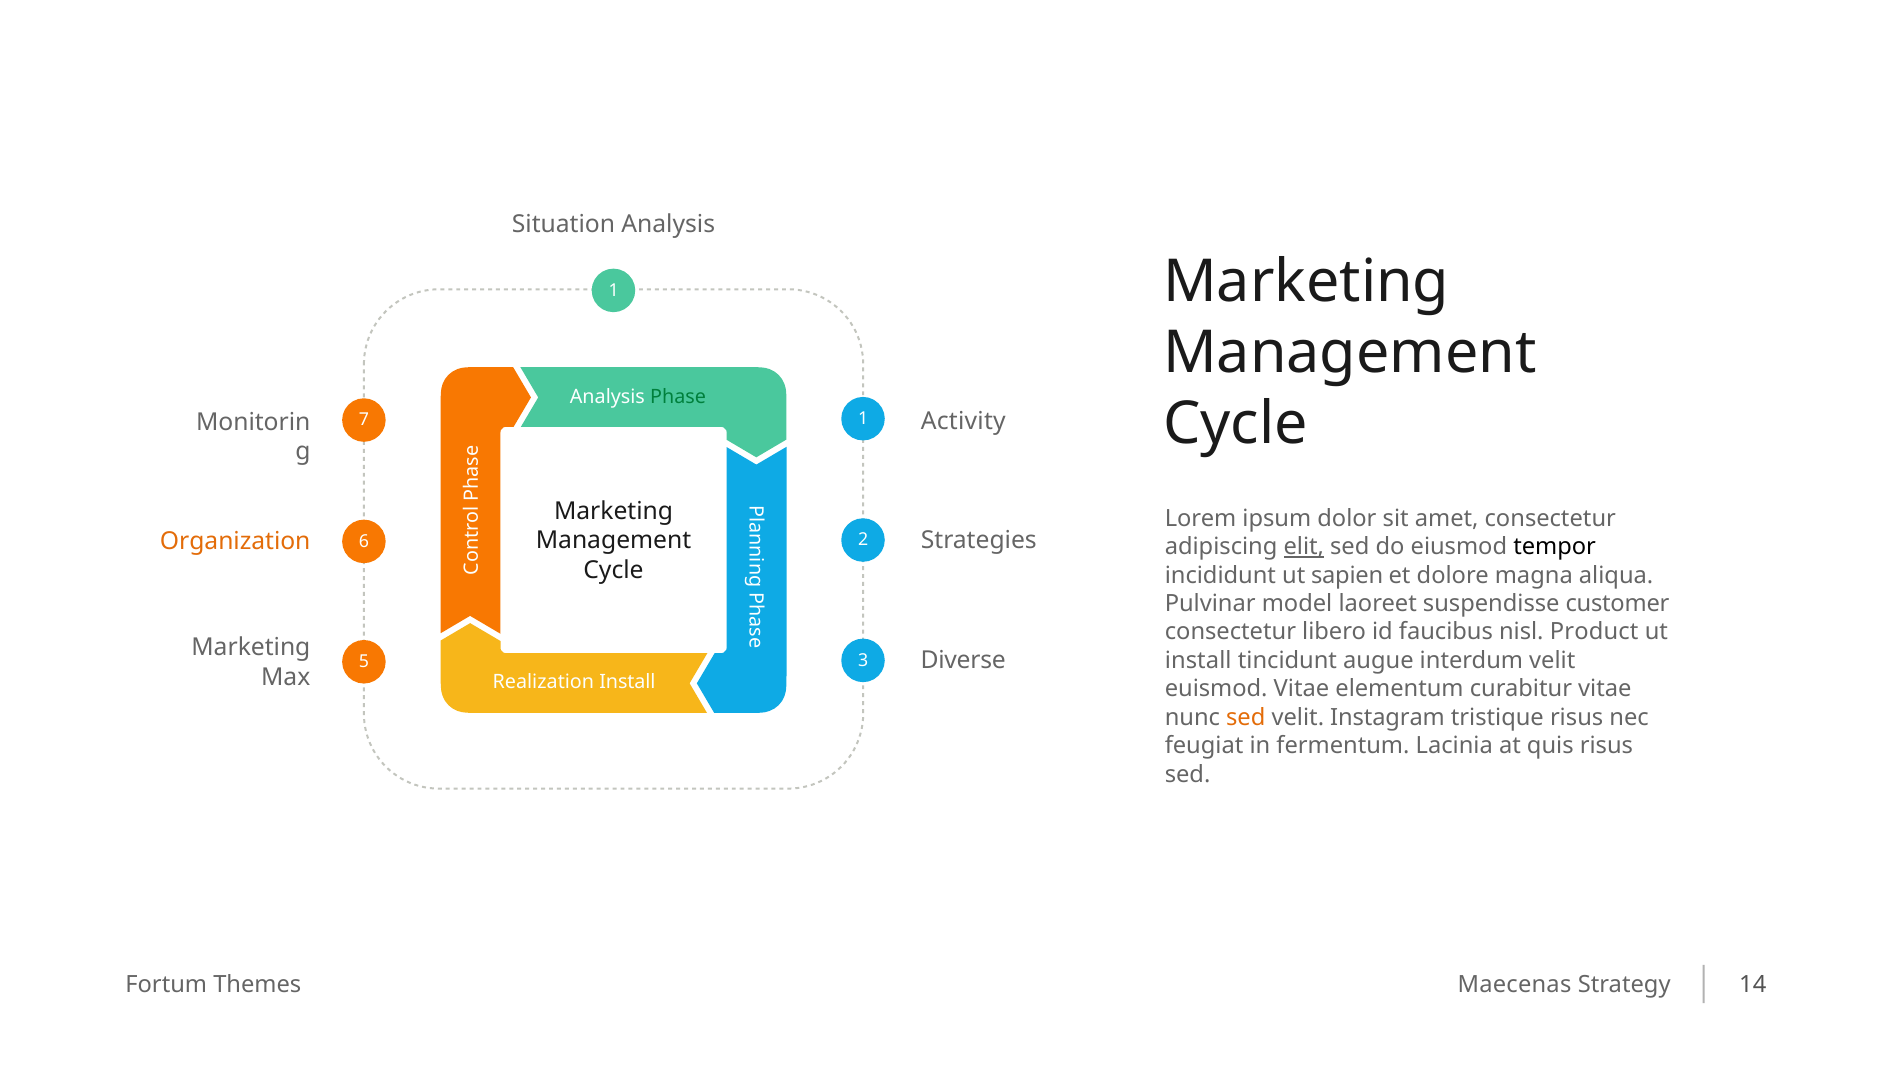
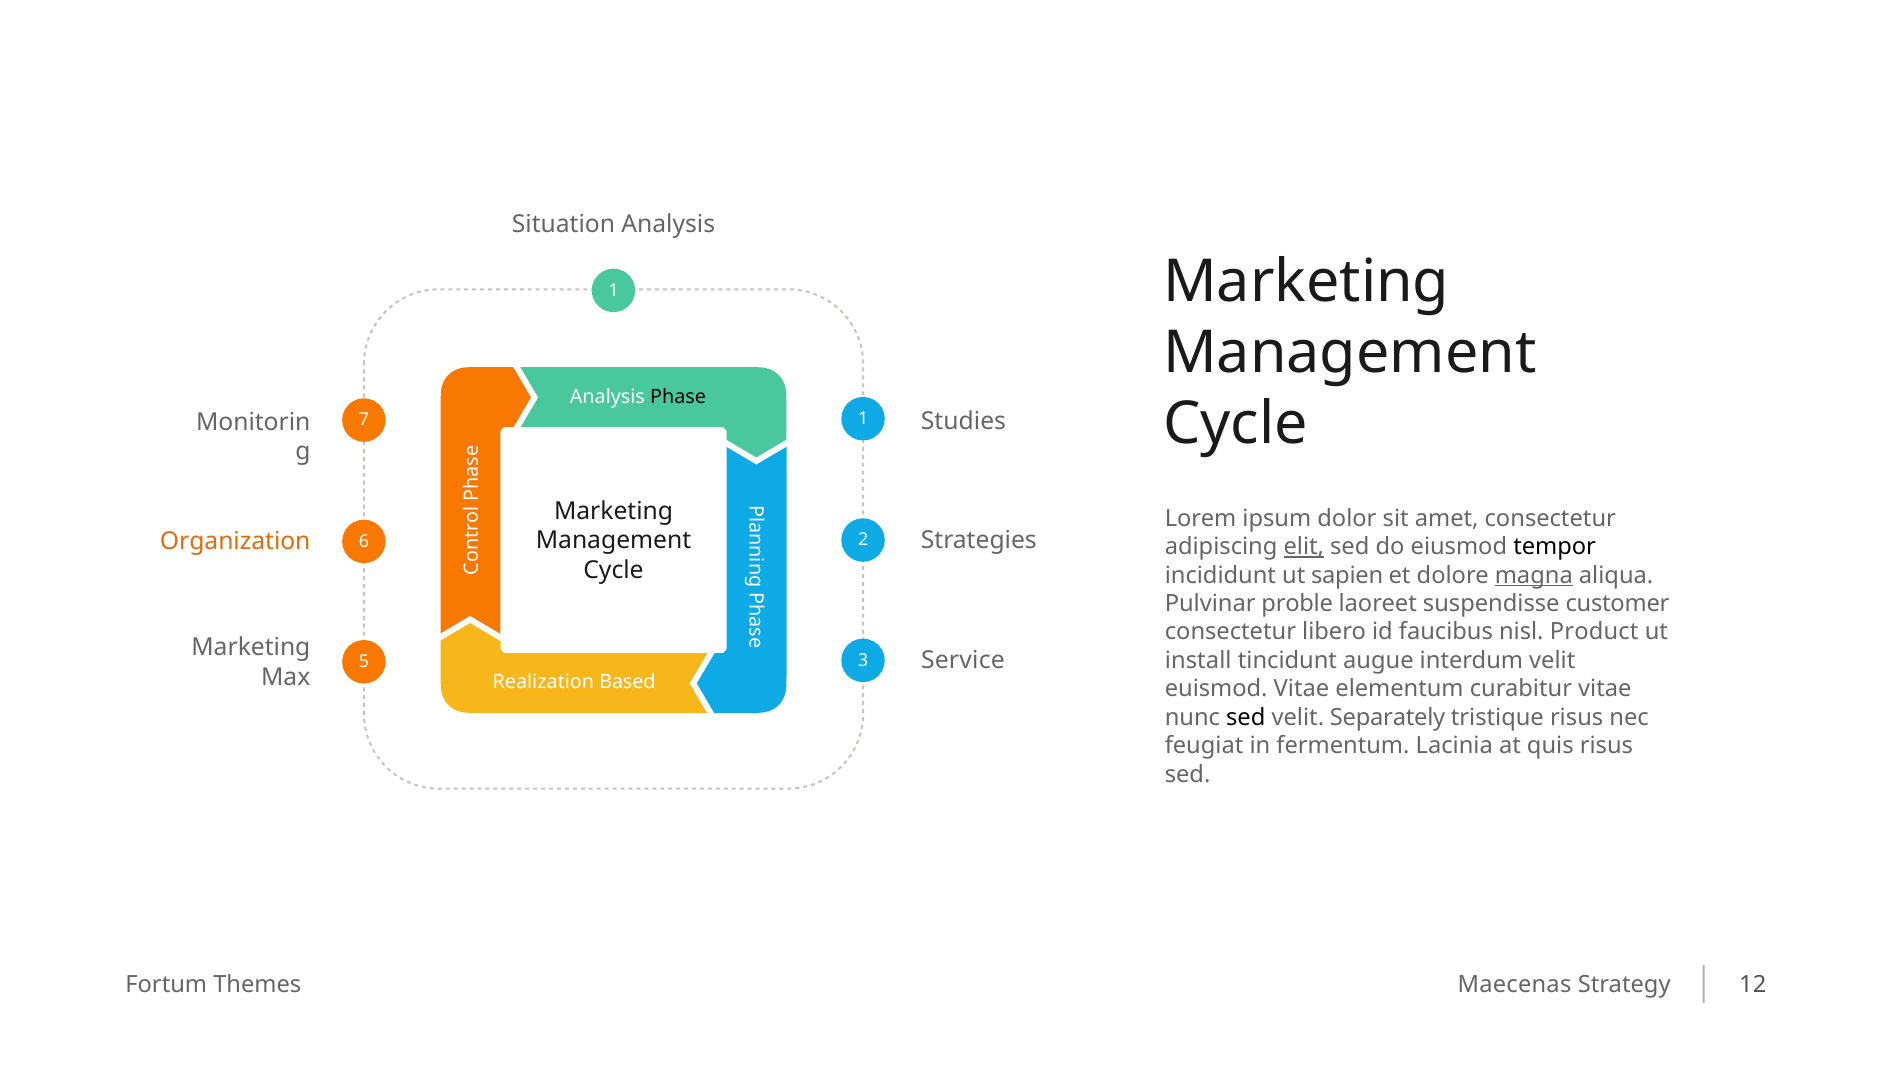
Phase colour: green -> black
Activity: Activity -> Studies
magna underline: none -> present
model: model -> proble
Diverse: Diverse -> Service
Realization Install: Install -> Based
sed at (1246, 717) colour: orange -> black
Instagram: Instagram -> Separately
14: 14 -> 12
